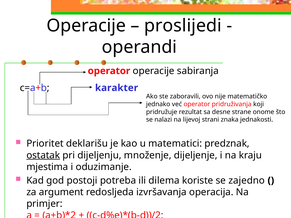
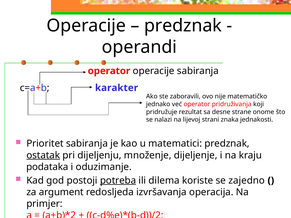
proslijedi at (183, 26): proslijedi -> predznak
Prioritet deklarišu: deklarišu -> sabiranja
mjestima: mjestima -> podataka
potreba underline: none -> present
